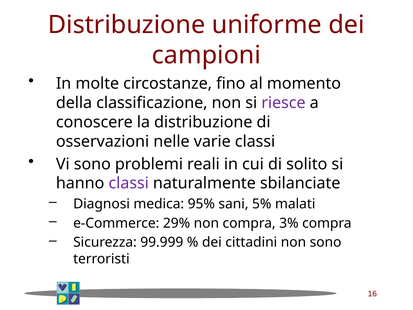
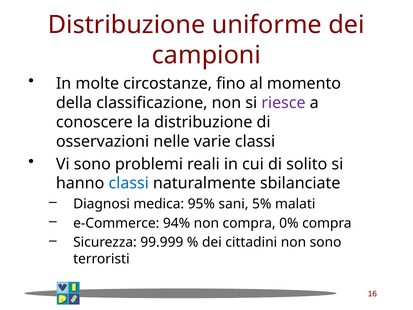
classi at (129, 183) colour: purple -> blue
29%: 29% -> 94%
3%: 3% -> 0%
